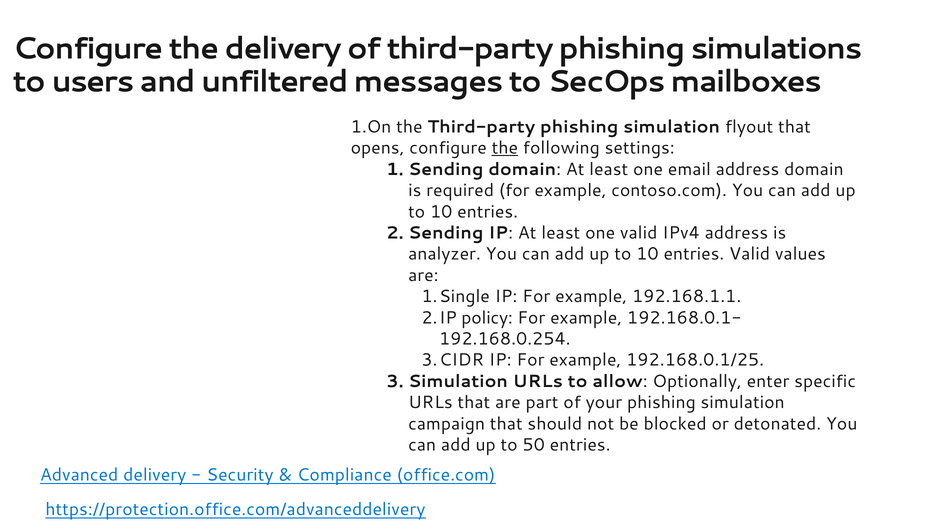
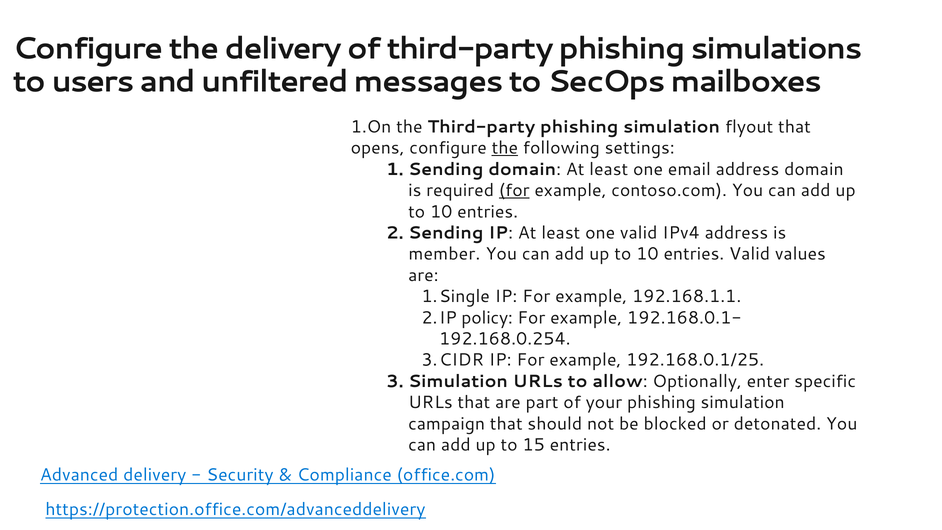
for at (514, 190) underline: none -> present
analyzer: analyzer -> member
50: 50 -> 15
